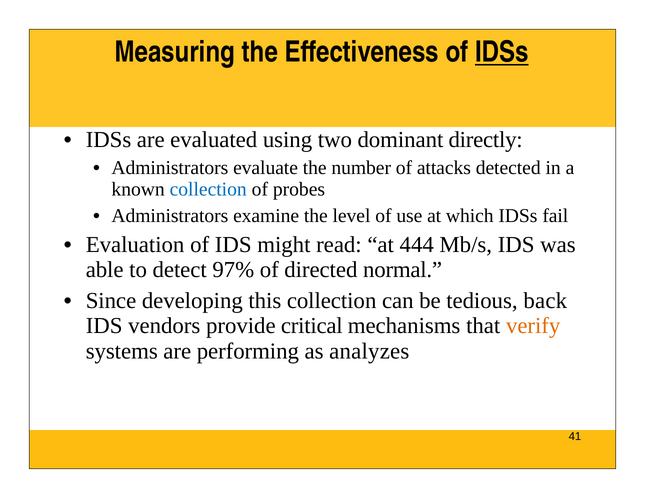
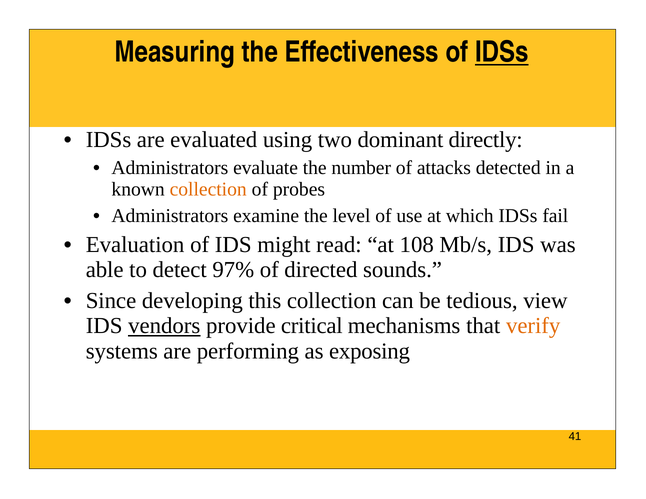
collection at (208, 189) colour: blue -> orange
444: 444 -> 108
normal: normal -> sounds
back: back -> view
vendors underline: none -> present
analyzes: analyzes -> exposing
